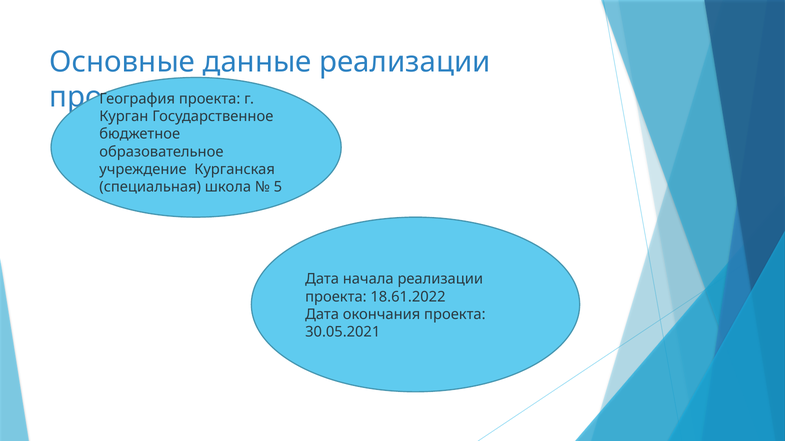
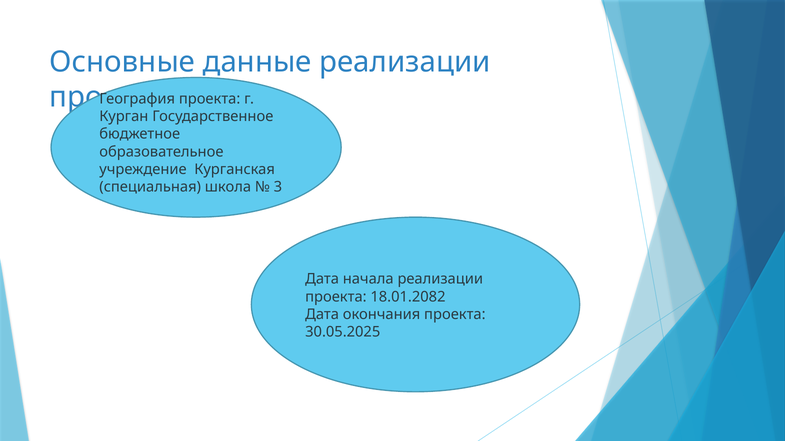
5: 5 -> 3
18.61.2022: 18.61.2022 -> 18.01.2082
30.05.2021: 30.05.2021 -> 30.05.2025
